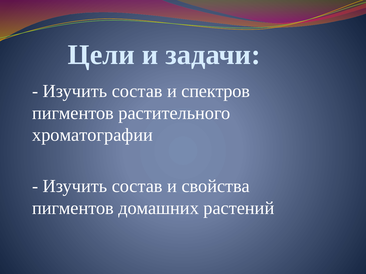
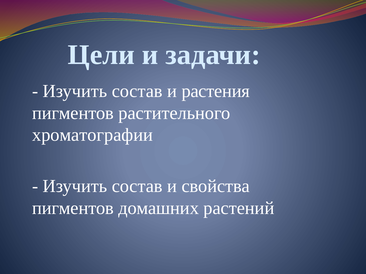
спектров: спектров -> растения
